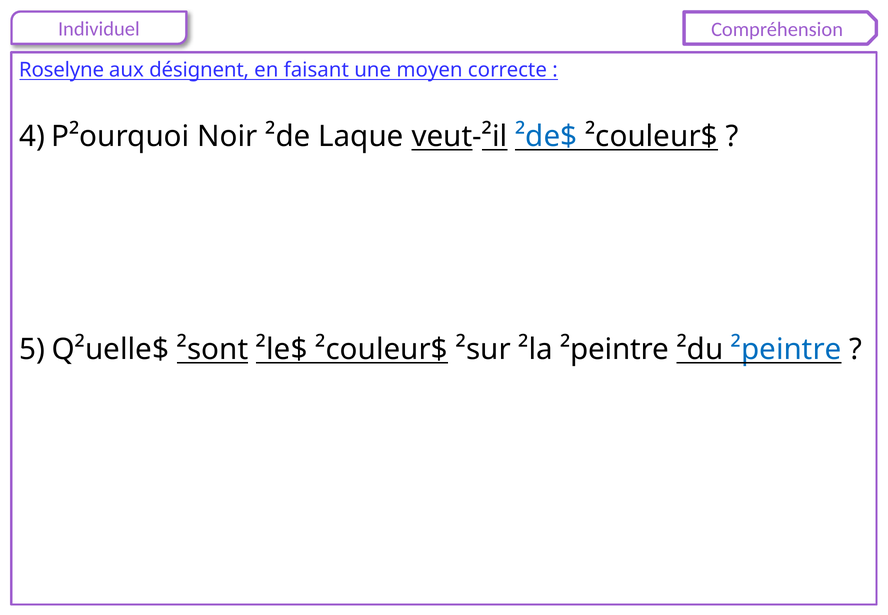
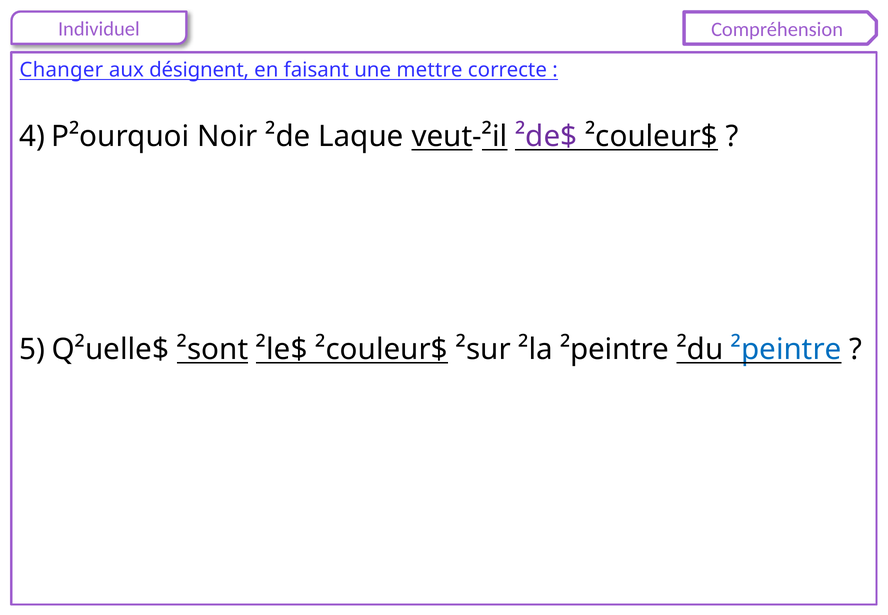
Roselyne: Roselyne -> Changer
moyen: moyen -> mettre
²de$ colour: blue -> purple
